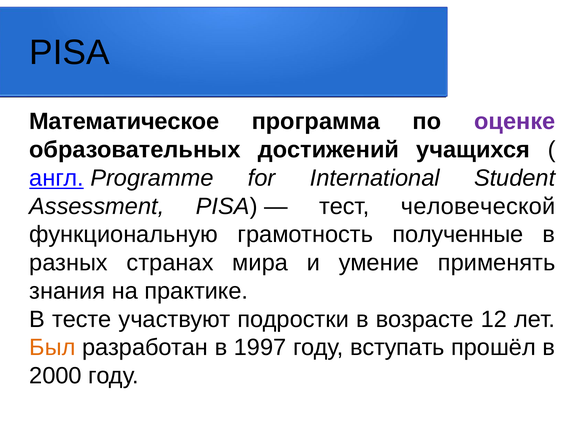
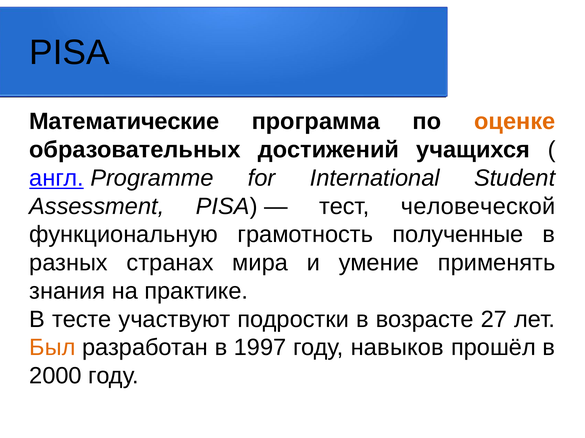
Математическое: Математическое -> Математические
оценке colour: purple -> orange
12: 12 -> 27
вступать: вступать -> навыков
